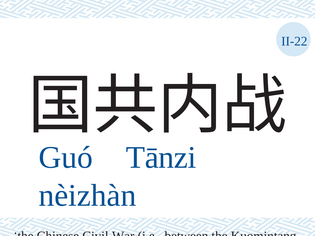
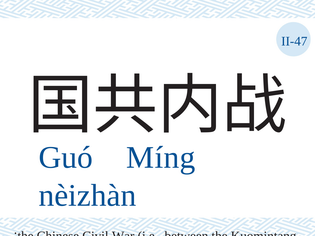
II-22: II-22 -> II-47
Tānzi: Tānzi -> Míng
